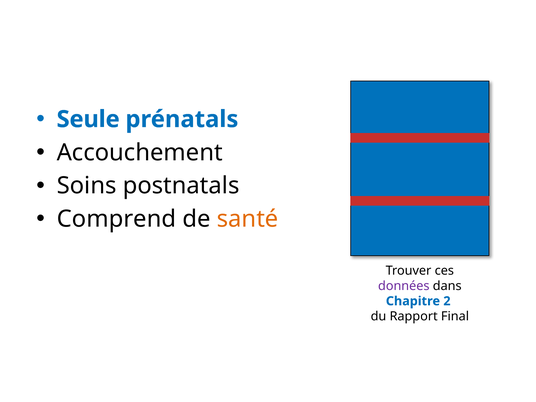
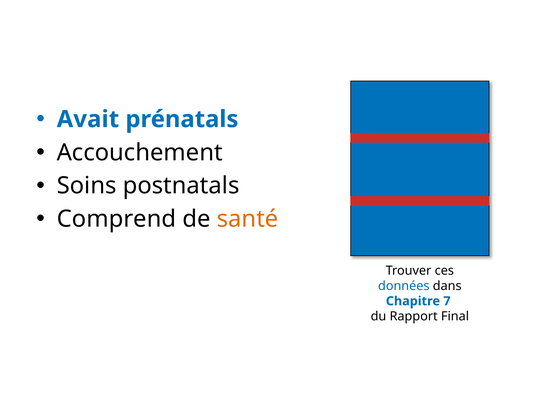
Seule: Seule -> Avait
données colour: purple -> blue
2: 2 -> 7
